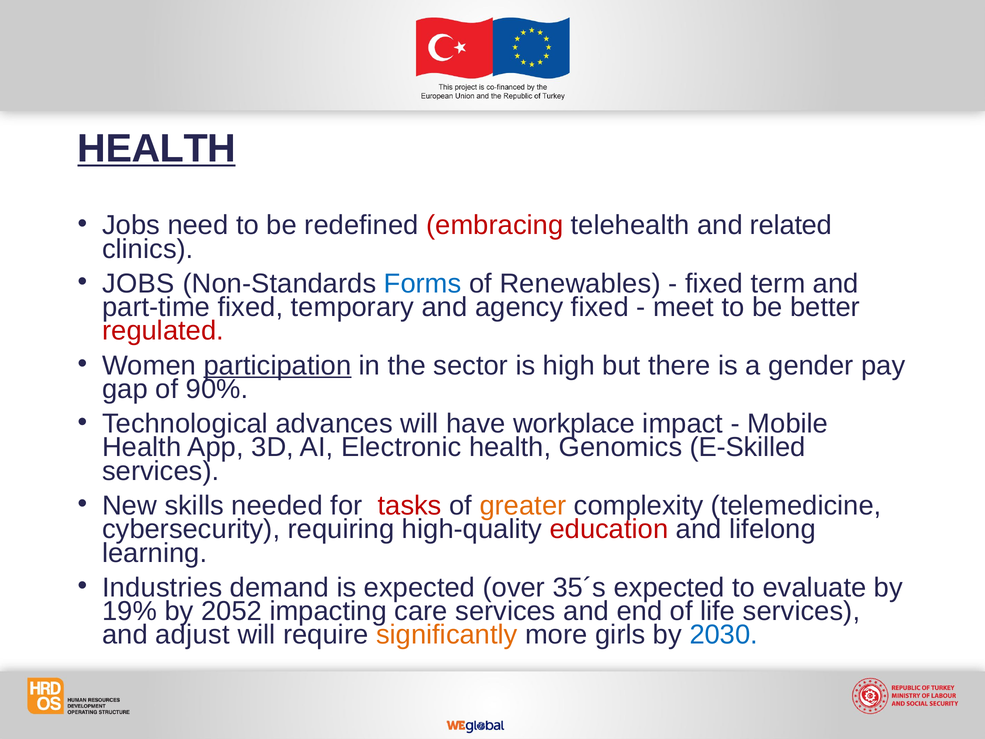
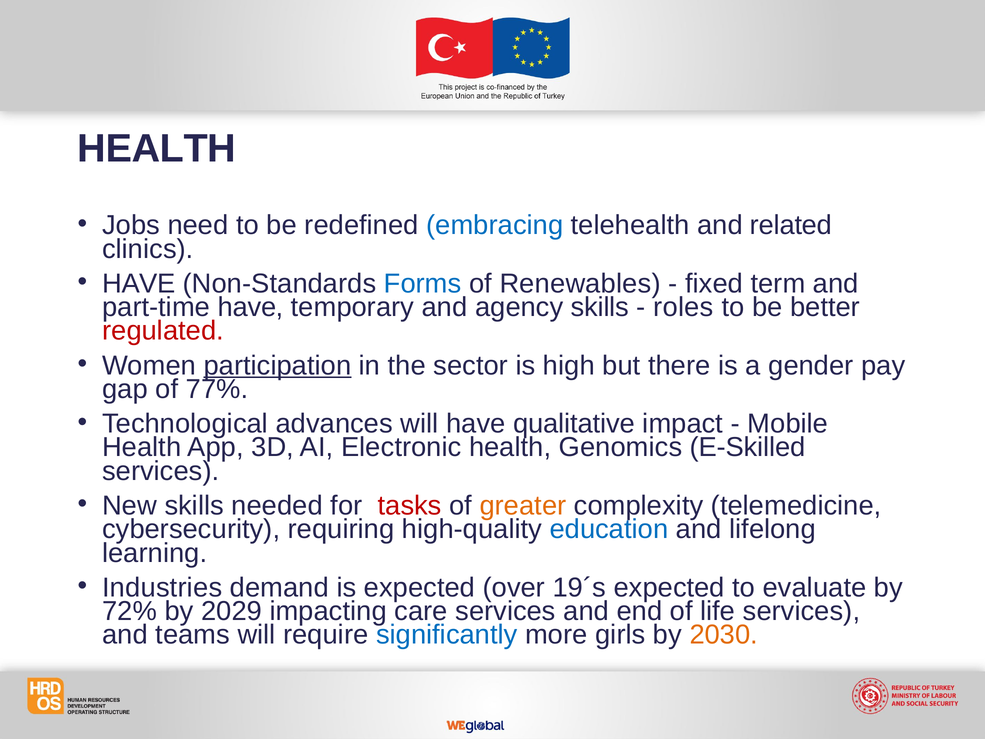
HEALTH at (157, 148) underline: present -> none
embracing colour: red -> blue
JOBS at (139, 283): JOBS -> HAVE
part-time fixed: fixed -> have
agency fixed: fixed -> skills
meet: meet -> roles
90%: 90% -> 77%
workplace: workplace -> qualitative
education colour: red -> blue
35´s: 35´s -> 19´s
19%: 19% -> 72%
2052: 2052 -> 2029
adjust: adjust -> teams
significantly colour: orange -> blue
2030 colour: blue -> orange
